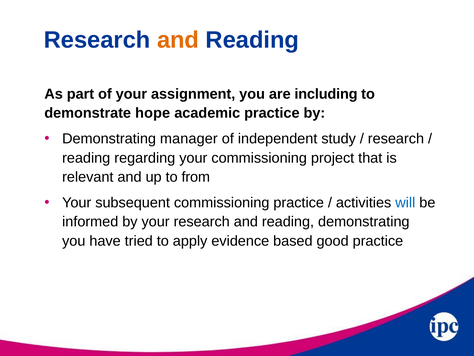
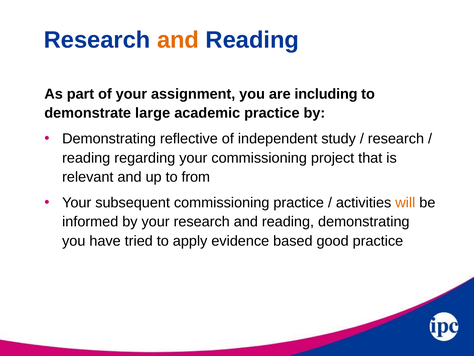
hope: hope -> large
manager: manager -> reflective
will colour: blue -> orange
